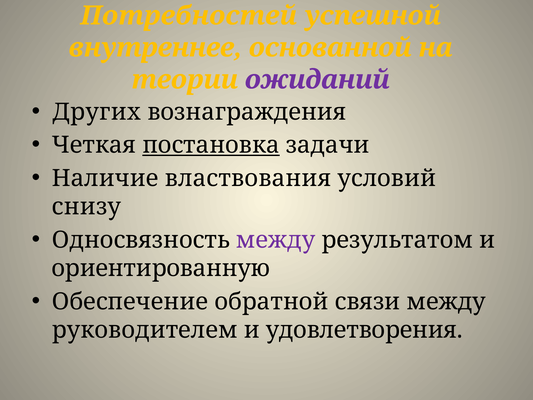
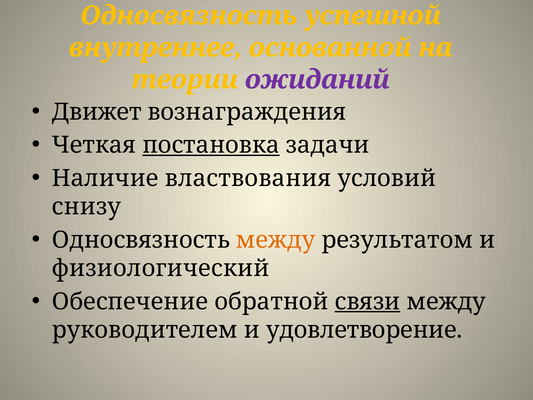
Потребностей at (189, 16): Потребностей -> Односвязность
Других: Других -> Движет
между at (276, 240) colour: purple -> orange
ориентированную: ориентированную -> физиологический
связи underline: none -> present
удовлетворения: удовлетворения -> удовлетворение
